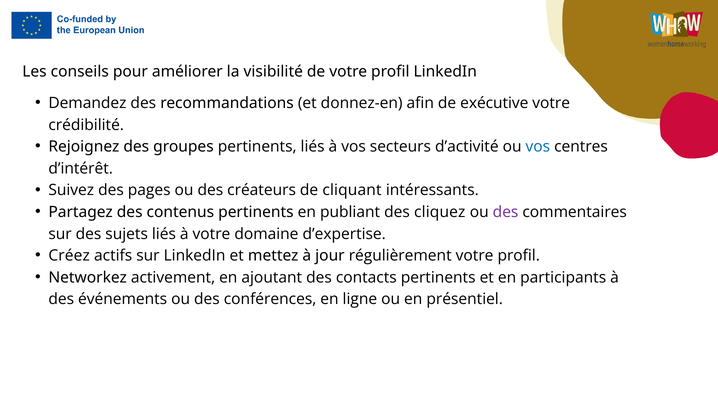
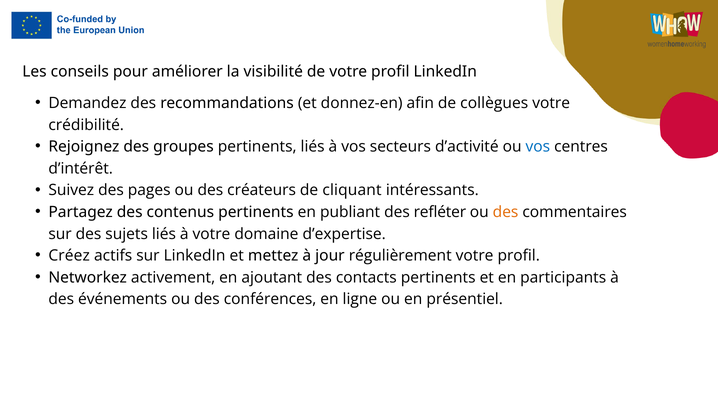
exécutive: exécutive -> collègues
cliquez: cliquez -> refléter
des at (506, 212) colour: purple -> orange
